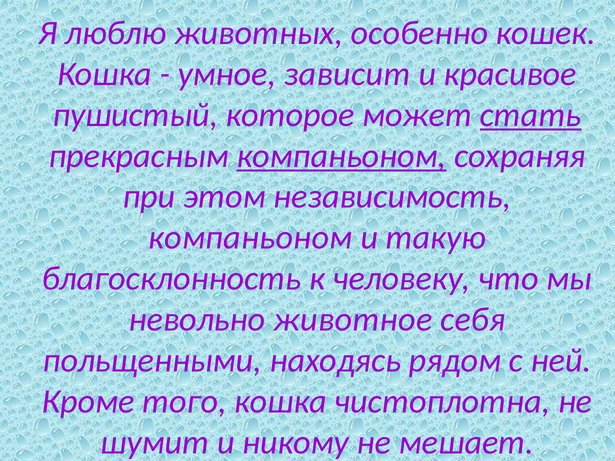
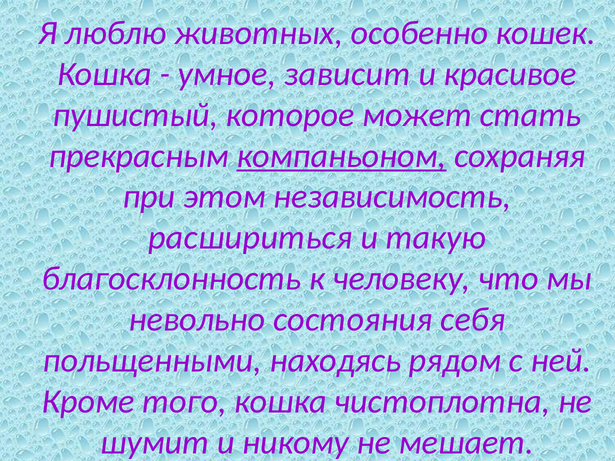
стать underline: present -> none
компаньоном at (250, 238): компаньоном -> расшириться
животное: животное -> состояния
